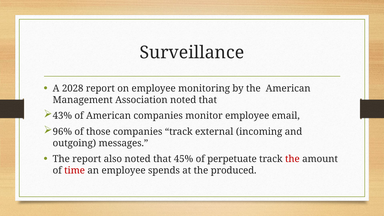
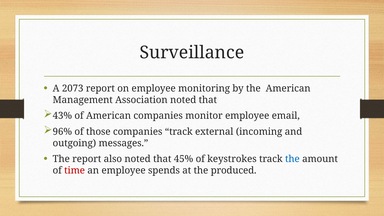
2028: 2028 -> 2073
perpetuate: perpetuate -> keystrokes
the at (292, 159) colour: red -> blue
